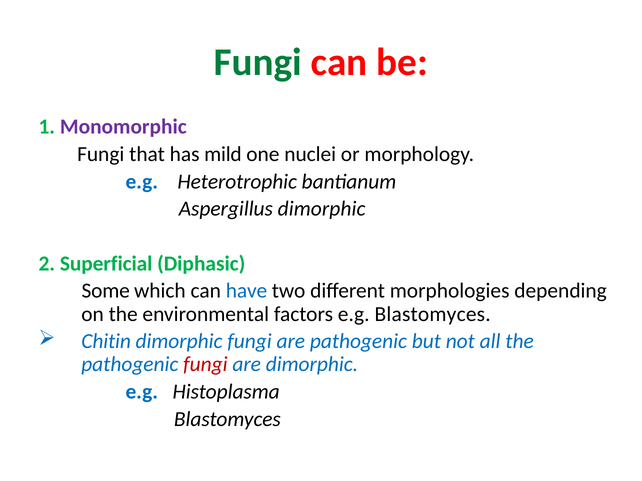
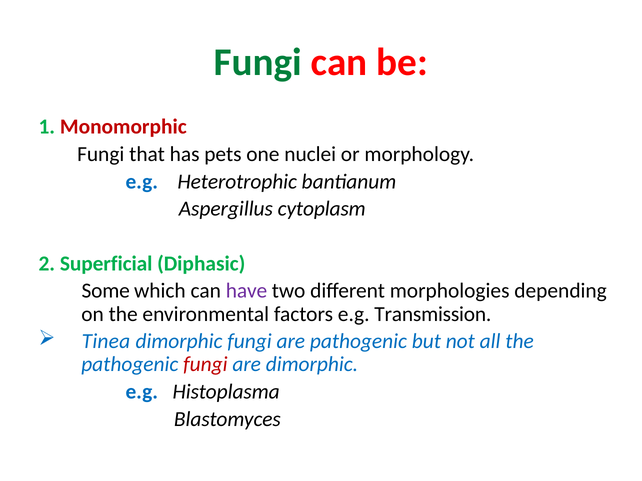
Monomorphic colour: purple -> red
mild: mild -> pets
Aspergillus dimorphic: dimorphic -> cytoplasm
have colour: blue -> purple
e.g Blastomyces: Blastomyces -> Transmission
Chitin: Chitin -> Tinea
